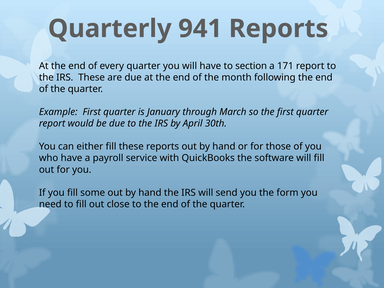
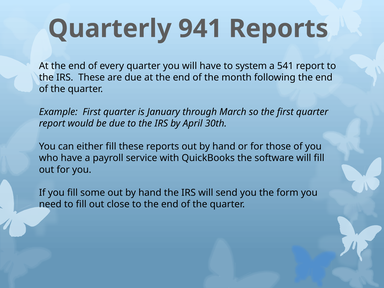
section: section -> system
171: 171 -> 541
